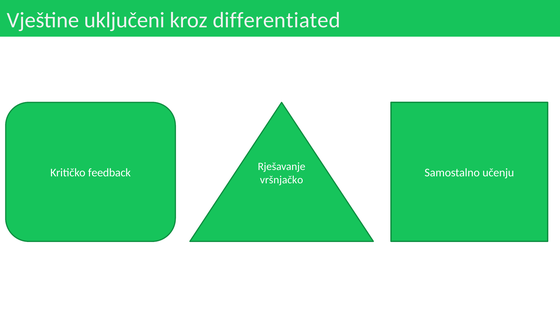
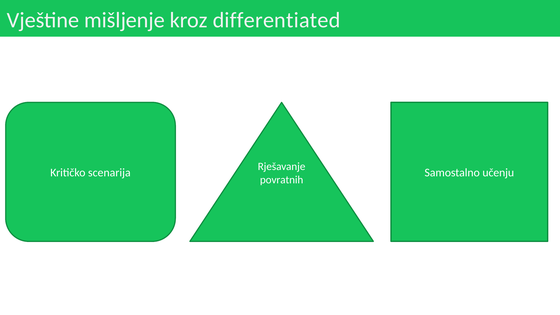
uključeni: uključeni -> mišljenje
feedback: feedback -> scenarija
vršnjačko: vršnjačko -> povratnih
